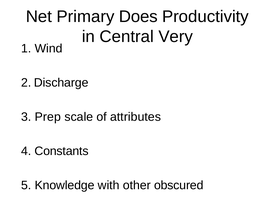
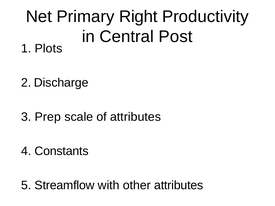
Does: Does -> Right
Very: Very -> Post
Wind: Wind -> Plots
Knowledge: Knowledge -> Streamflow
other obscured: obscured -> attributes
